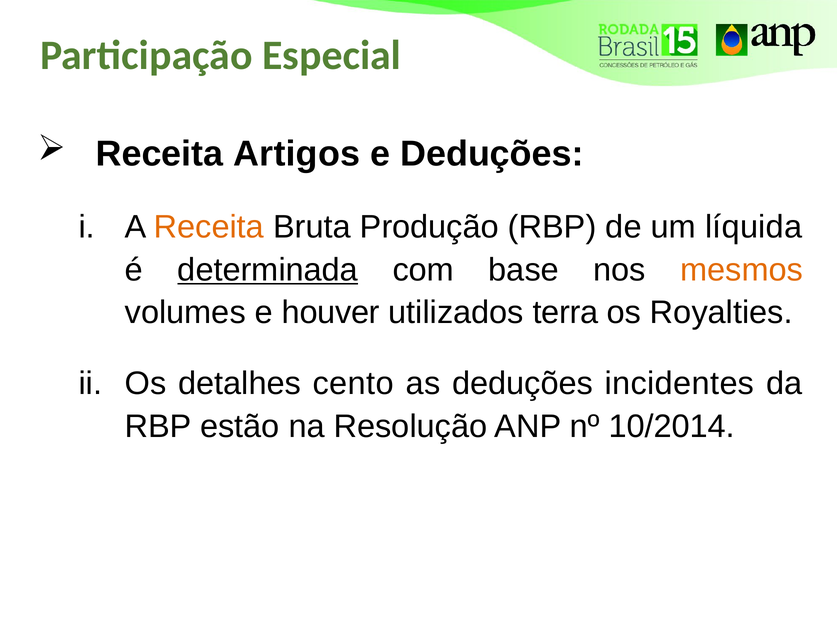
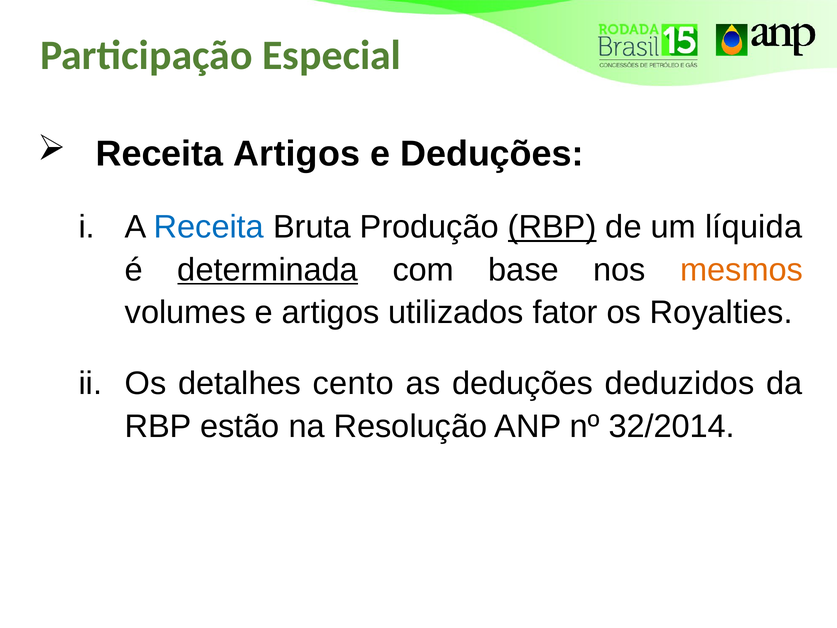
Receita at (209, 227) colour: orange -> blue
RBP at (552, 227) underline: none -> present
e houver: houver -> artigos
terra: terra -> fator
incidentes: incidentes -> deduzidos
10/2014: 10/2014 -> 32/2014
